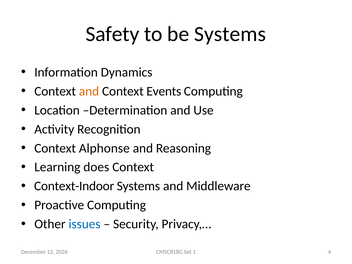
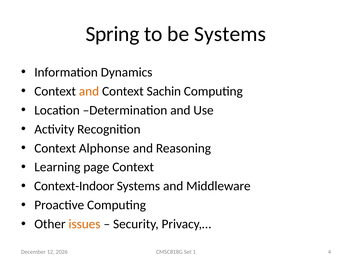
Safety: Safety -> Spring
Events: Events -> Sachin
does: does -> page
issues colour: blue -> orange
